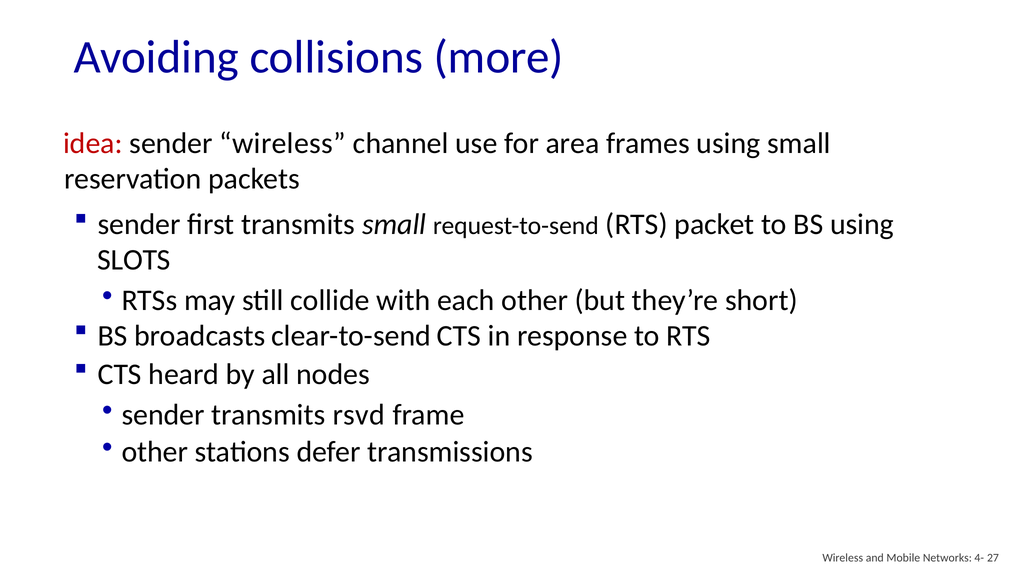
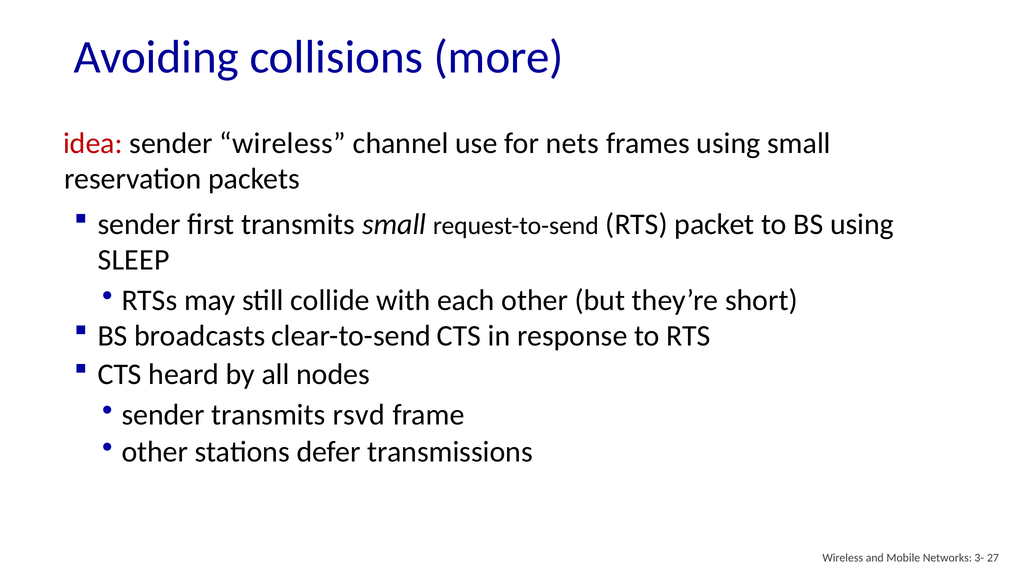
area: area -> nets
SLOTS: SLOTS -> SLEEP
4-: 4- -> 3-
